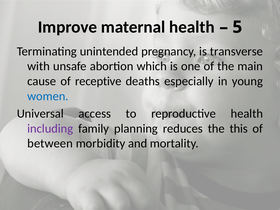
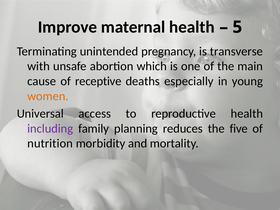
women colour: blue -> orange
this: this -> five
between: between -> nutrition
